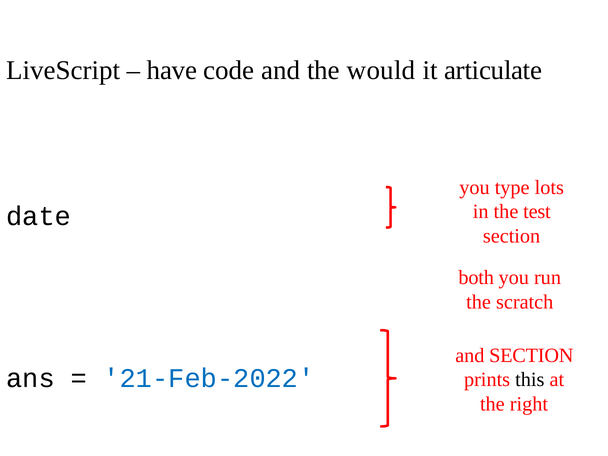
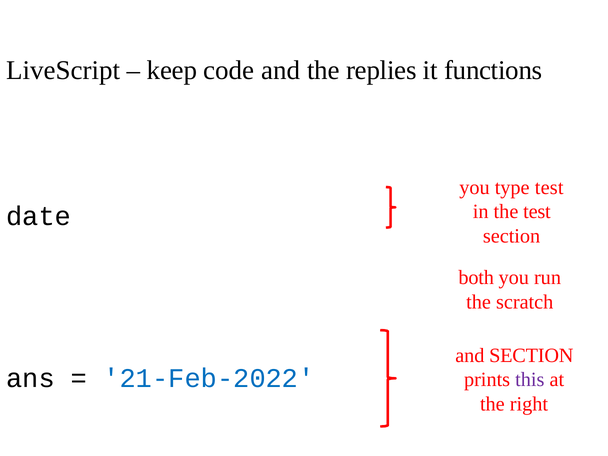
have: have -> keep
would: would -> replies
articulate: articulate -> functions
type lots: lots -> test
this colour: black -> purple
